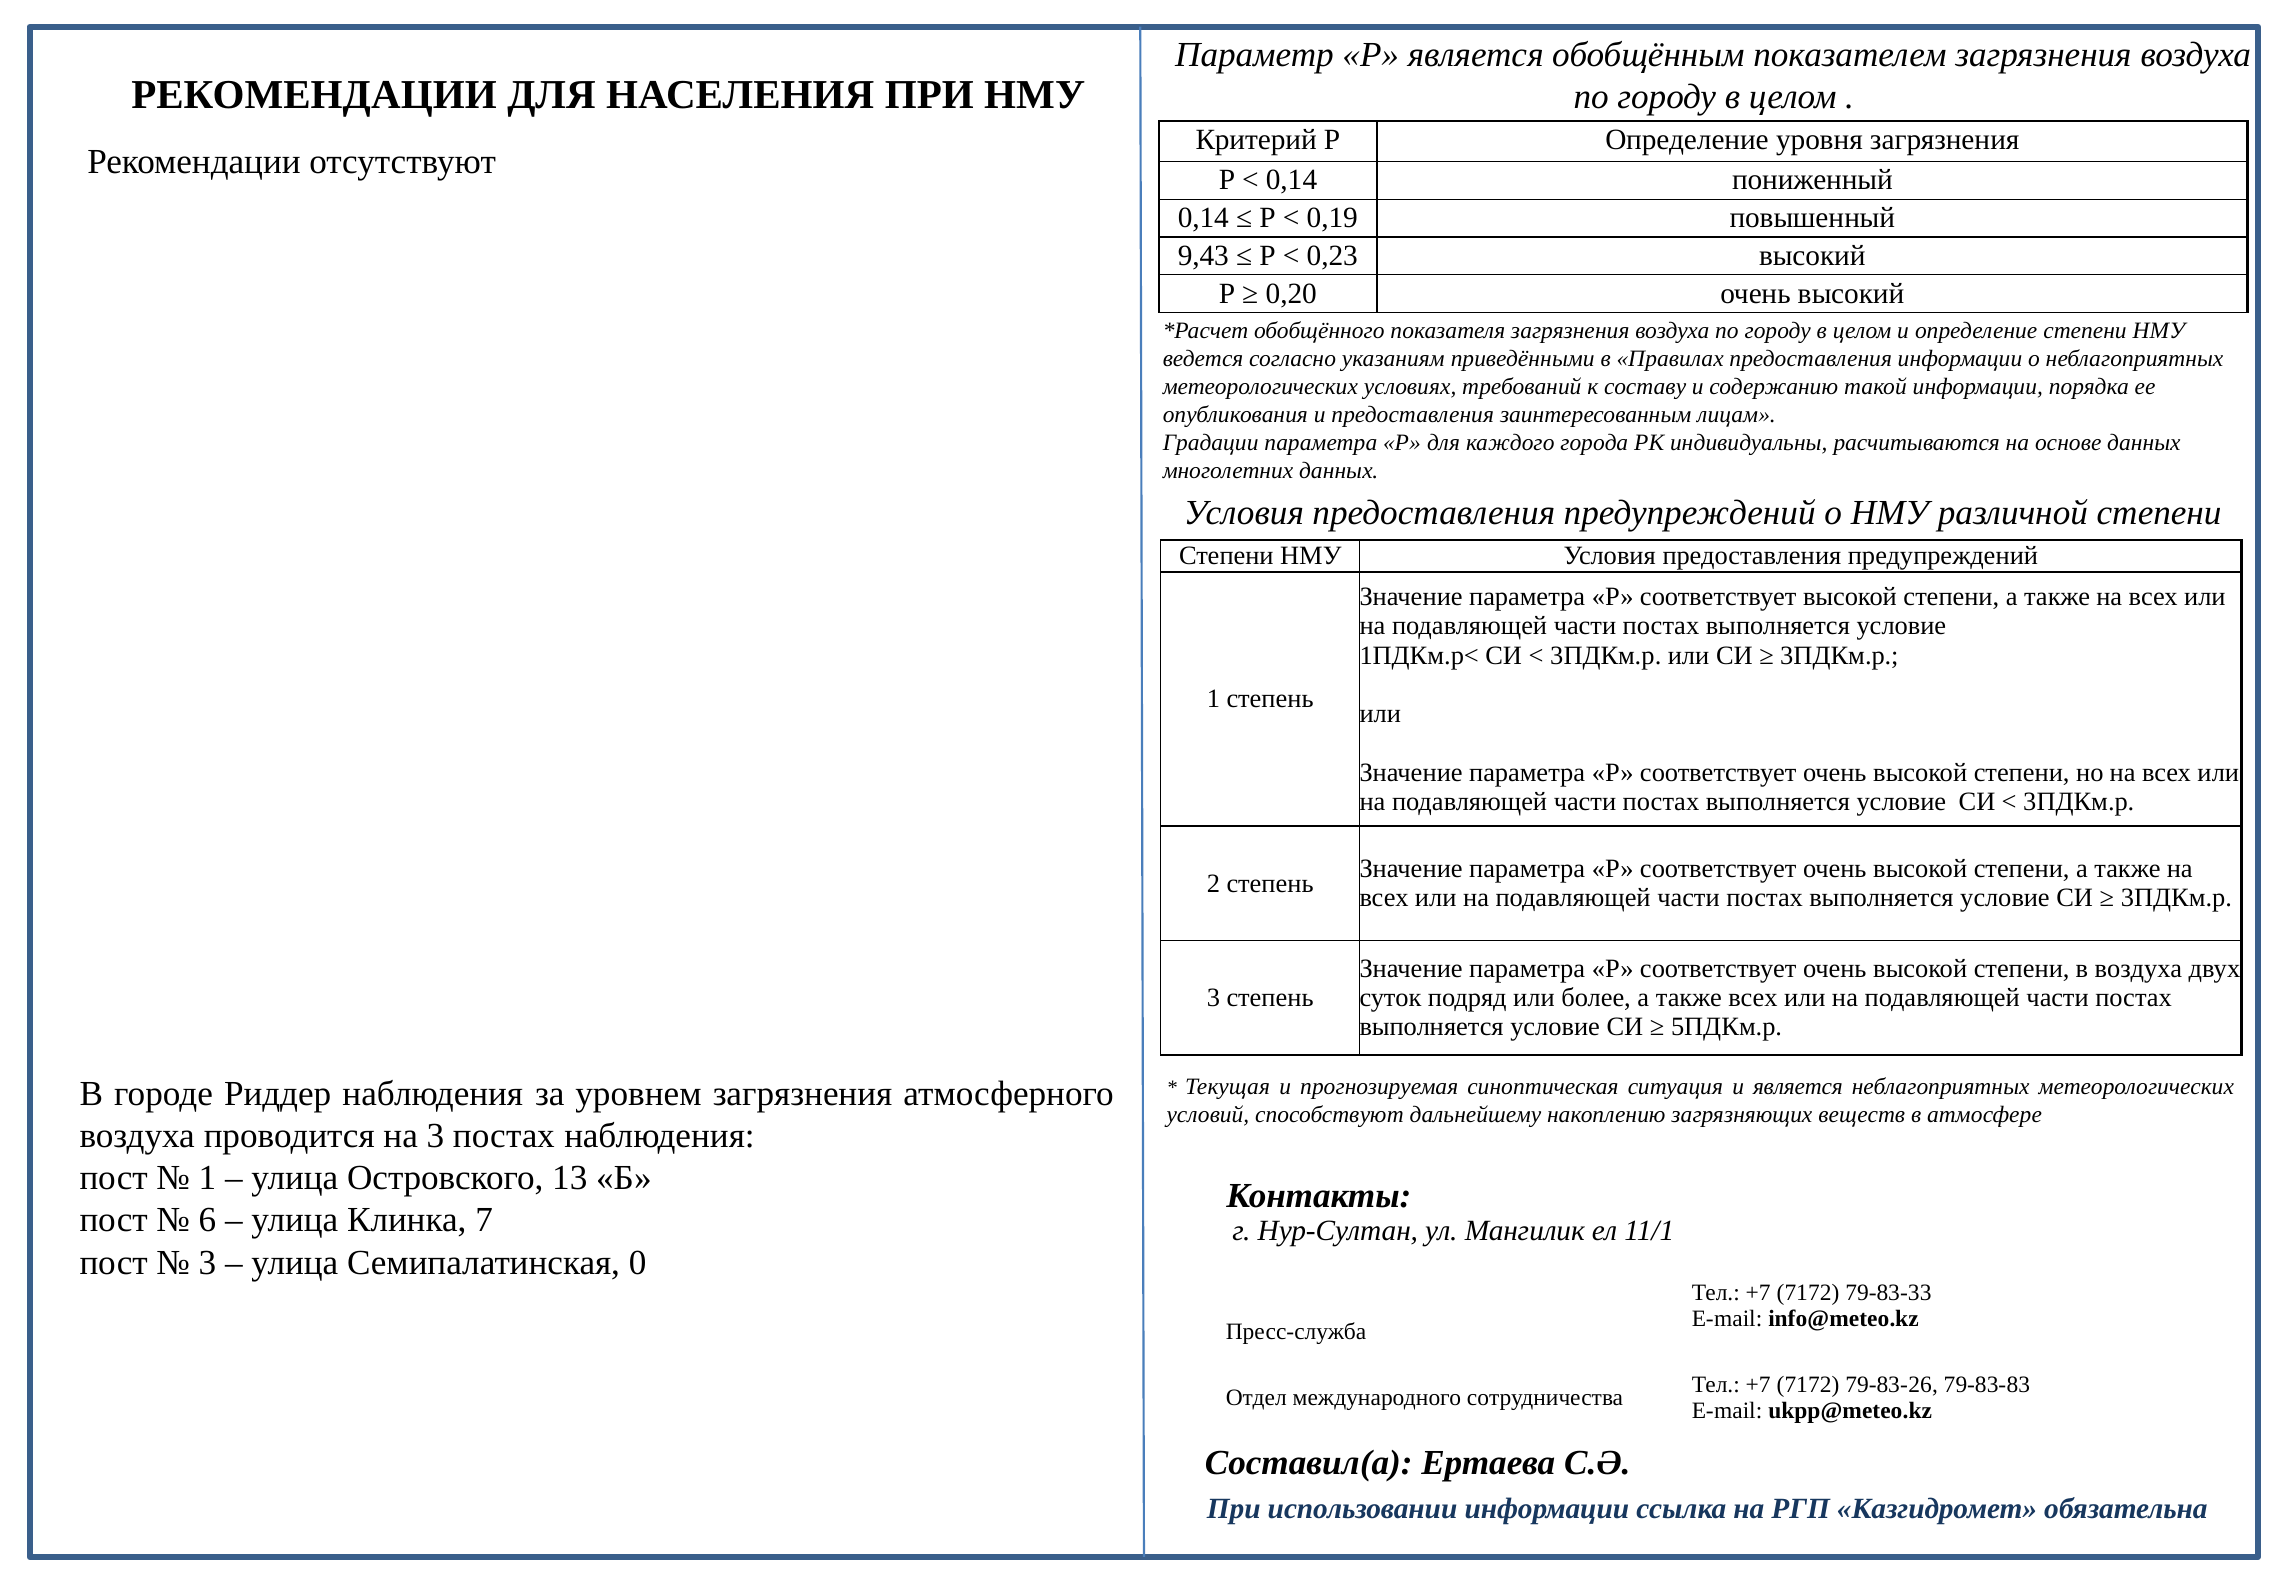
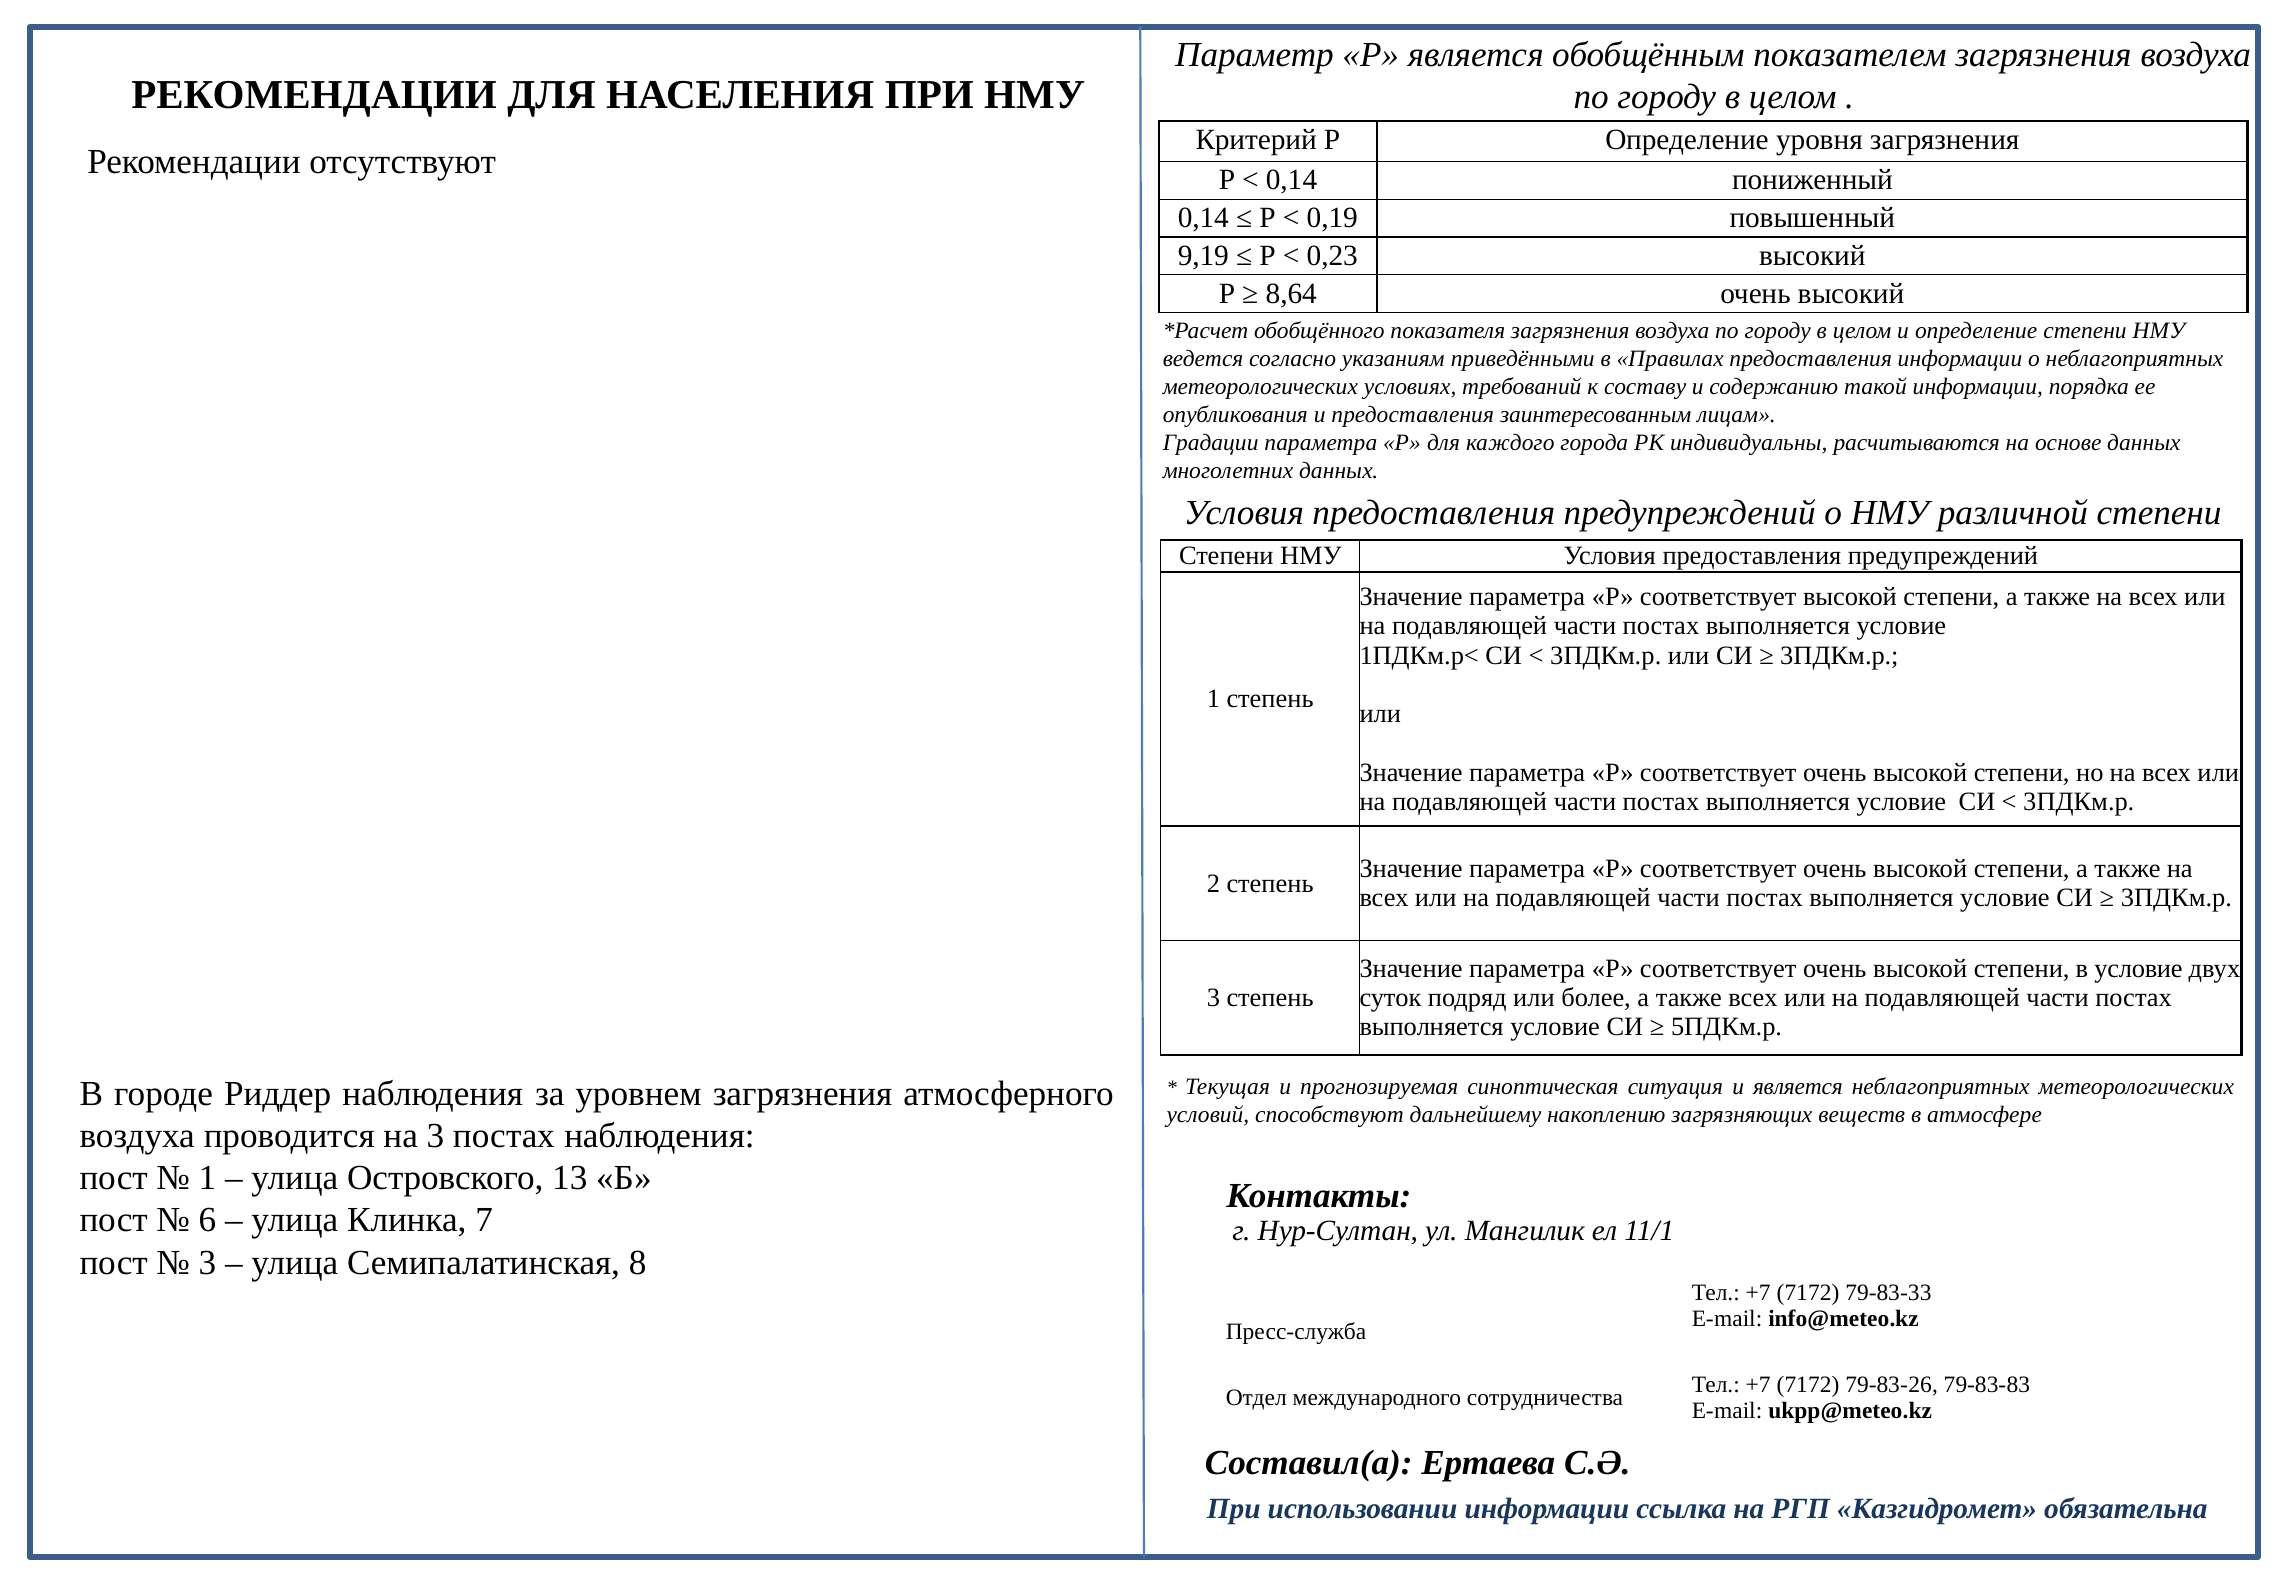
9,43: 9,43 -> 9,19
0,20: 0,20 -> 8,64
в воздуха: воздуха -> условие
0: 0 -> 8
